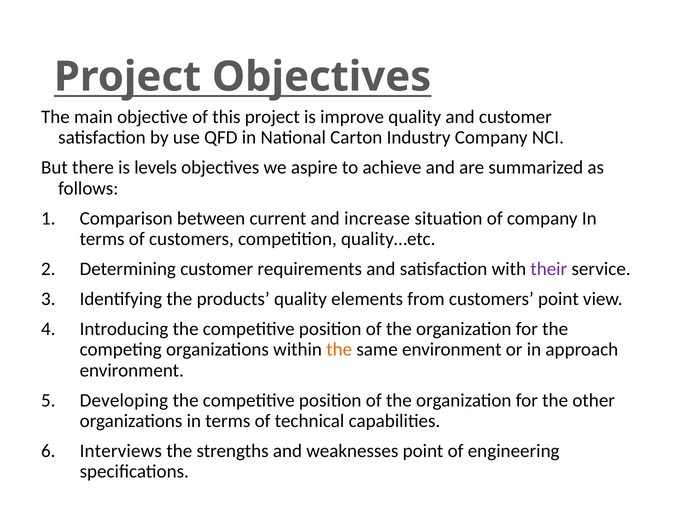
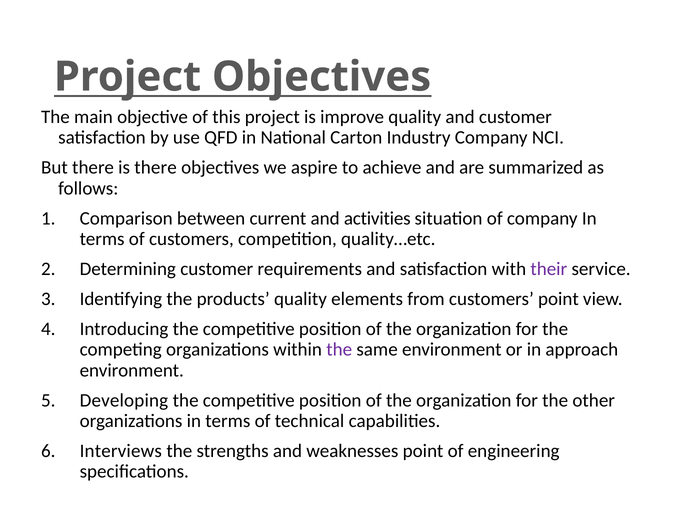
is levels: levels -> there
increase: increase -> activities
the at (339, 350) colour: orange -> purple
